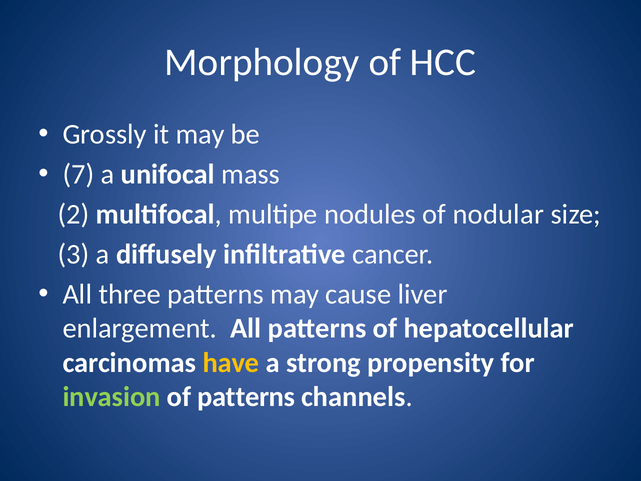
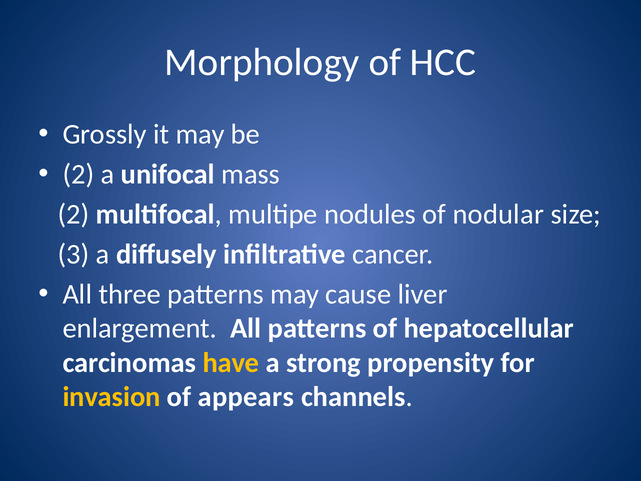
7 at (78, 174): 7 -> 2
invasion colour: light green -> yellow
of patterns: patterns -> appears
